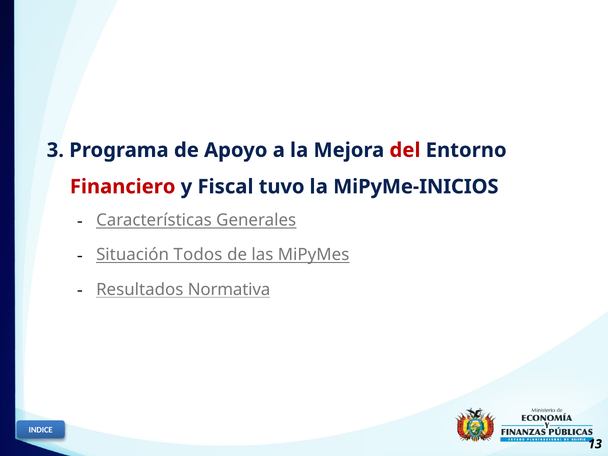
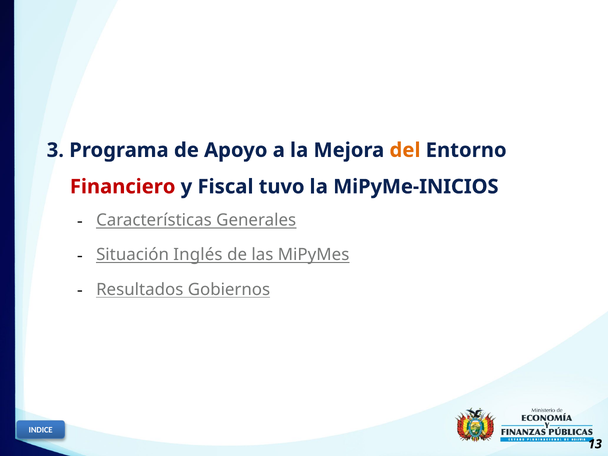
del colour: red -> orange
Todos: Todos -> Inglés
Normativa: Normativa -> Gobiernos
